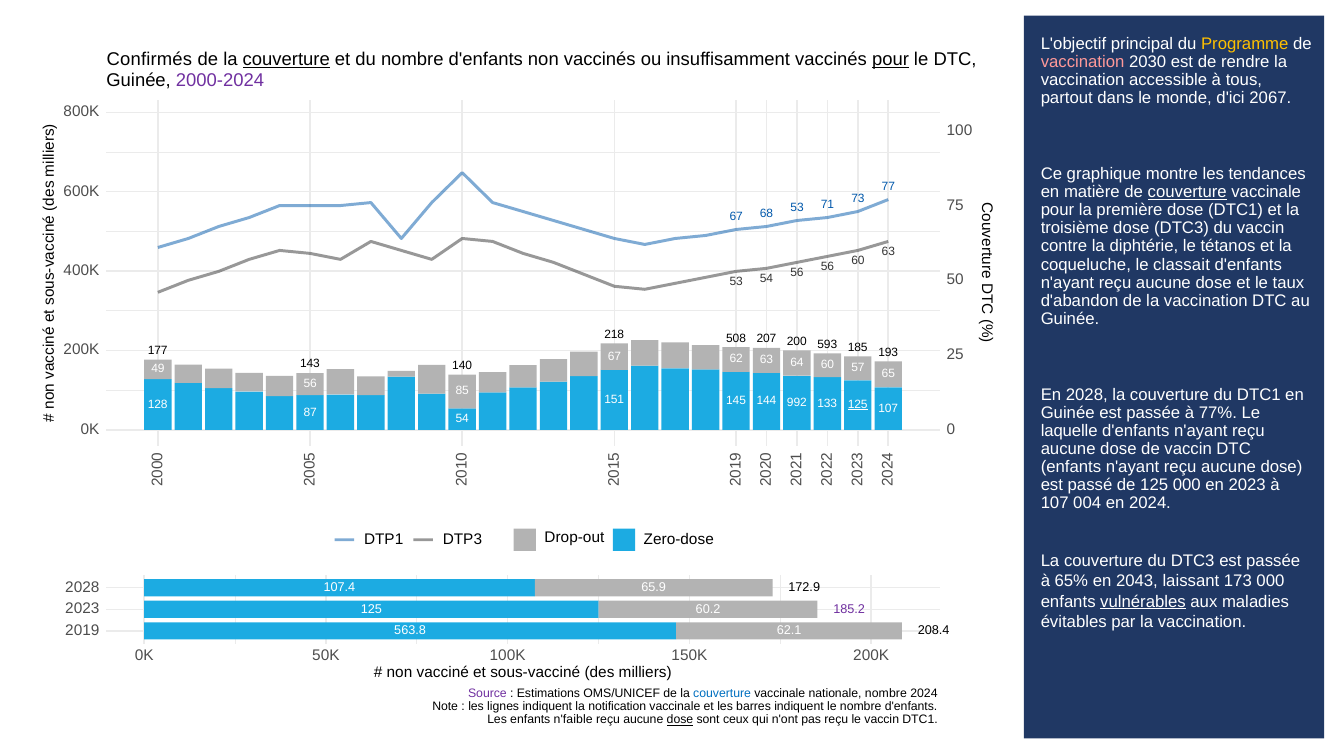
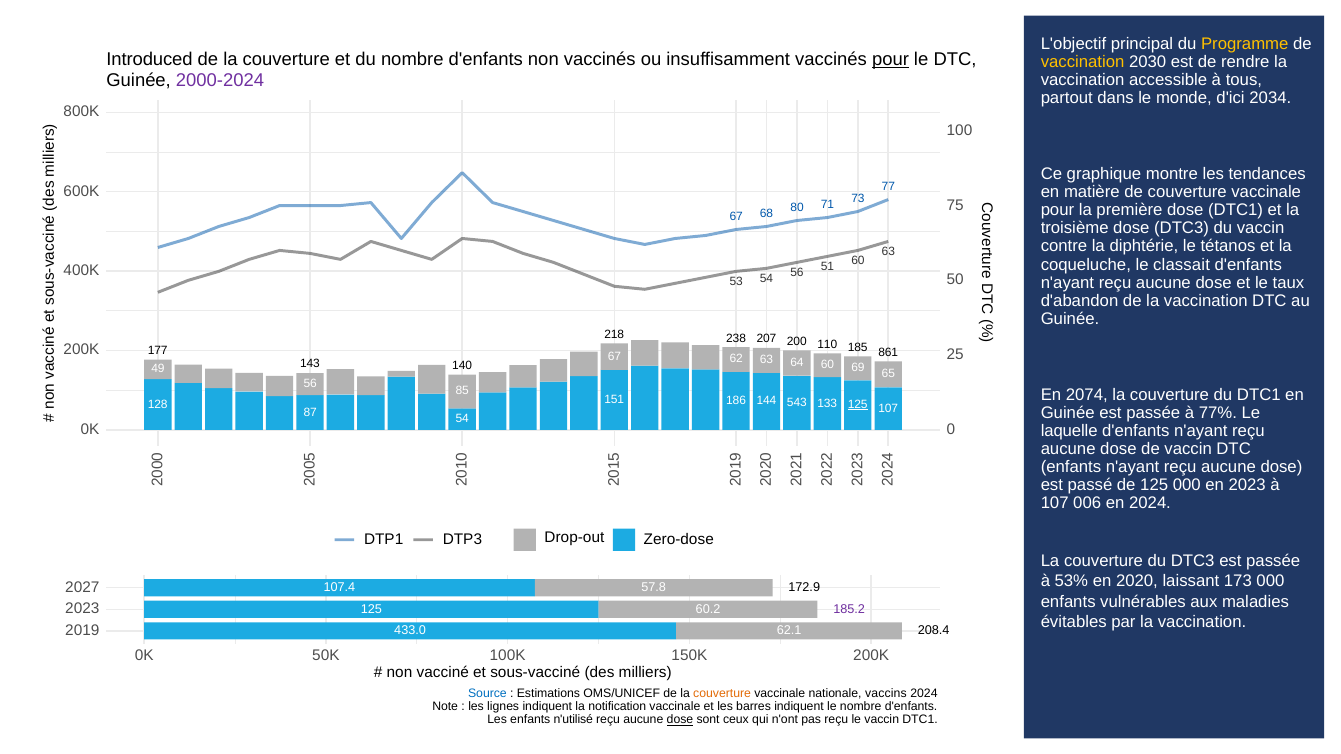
Confirmés: Confirmés -> Introduced
couverture at (286, 60) underline: present -> none
vaccination at (1083, 62) colour: pink -> yellow
2067: 2067 -> 2034
couverture at (1187, 192) underline: present -> none
68 53: 53 -> 80
56 56: 56 -> 51
508: 508 -> 238
593: 593 -> 110
193: 193 -> 861
57: 57 -> 69
En 2028: 2028 -> 2074
145: 145 -> 186
992: 992 -> 543
004: 004 -> 006
65%: 65% -> 53%
2043: 2043 -> 2020
2028 at (82, 587): 2028 -> 2027
65.9: 65.9 -> 57.8
vulnérables underline: present -> none
563.8: 563.8 -> 433.0
Source colour: purple -> blue
couverture at (722, 694) colour: blue -> orange
nationale nombre: nombre -> vaccins
n'faible: n'faible -> n'utilisé
